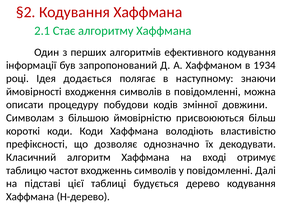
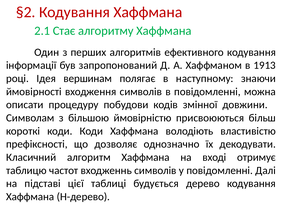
1934: 1934 -> 1913
додається: додається -> вершинам
